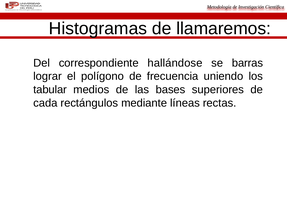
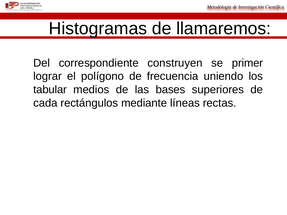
hallándose: hallándose -> construyen
barras: barras -> primer
